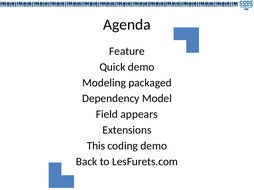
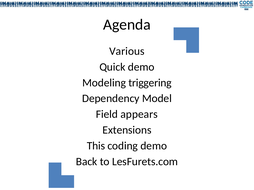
Feature: Feature -> Various
packaged: packaged -> triggering
